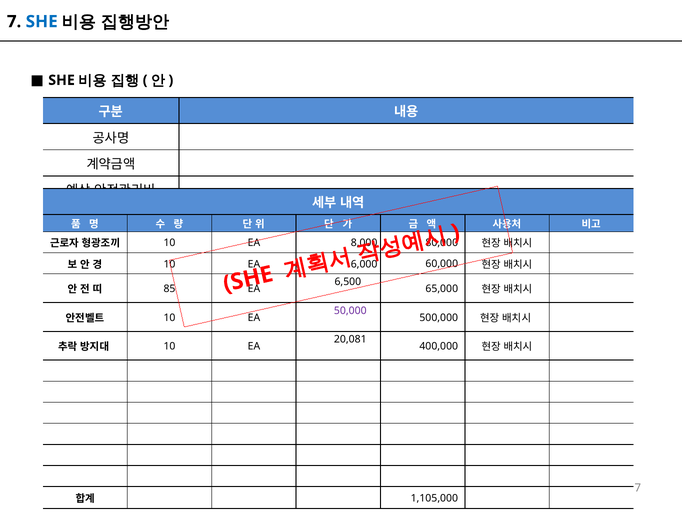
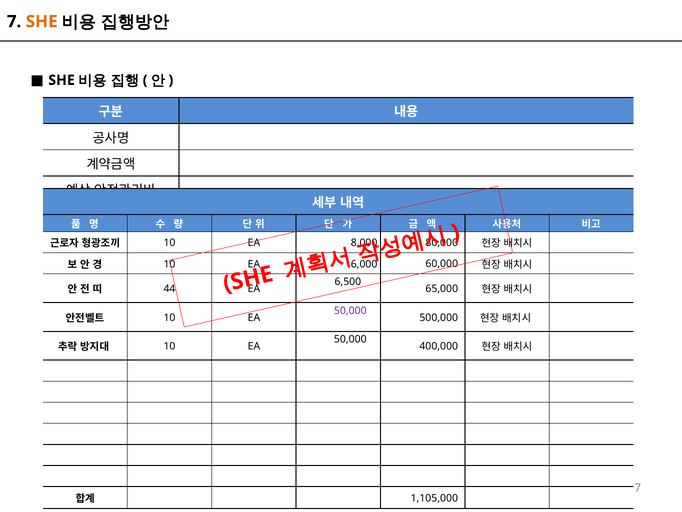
SHE at (42, 22) colour: blue -> orange
85: 85 -> 44
20,081 at (350, 339): 20,081 -> 50,000
